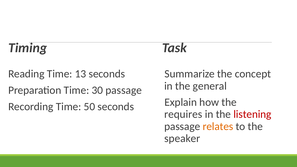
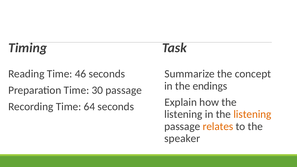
13: 13 -> 46
general: general -> endings
50: 50 -> 64
requires at (183, 114): requires -> listening
listening at (252, 114) colour: red -> orange
